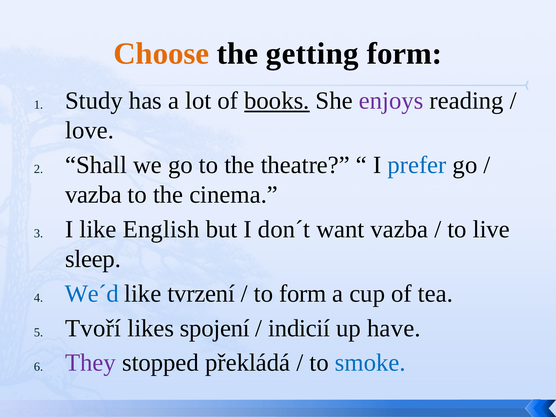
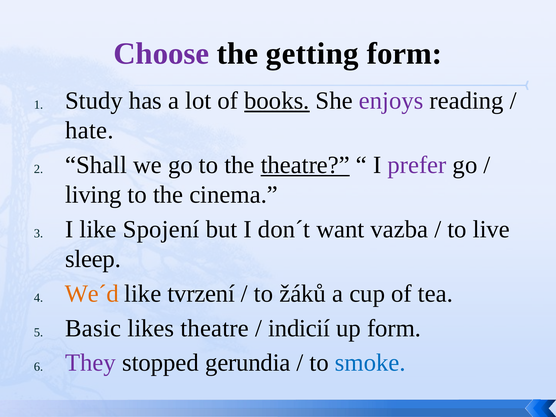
Choose colour: orange -> purple
love: love -> hate
theatre at (305, 165) underline: none -> present
prefer colour: blue -> purple
vazba at (93, 195): vazba -> living
English: English -> Spojení
We´d colour: blue -> orange
to form: form -> žáků
Tvoří: Tvoří -> Basic
likes spojení: spojení -> theatre
up have: have -> form
překládá: překládá -> gerundia
